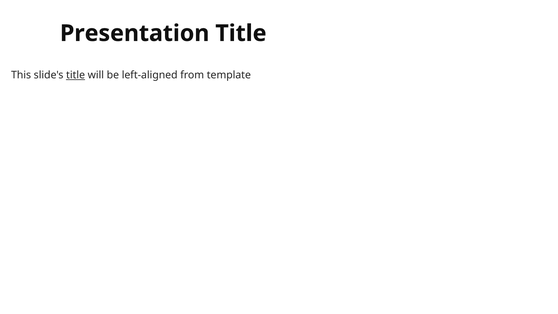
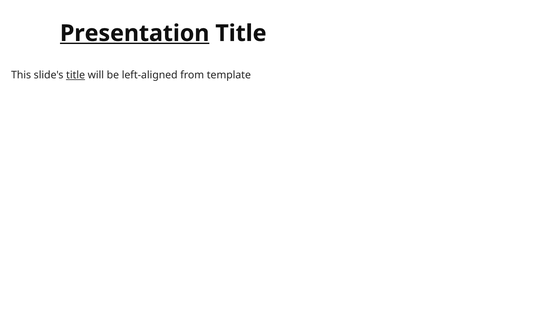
Presentation underline: none -> present
